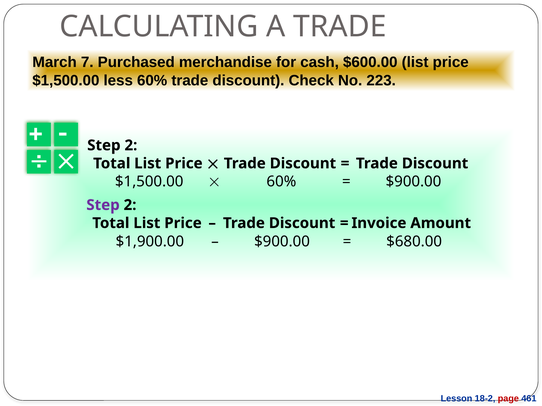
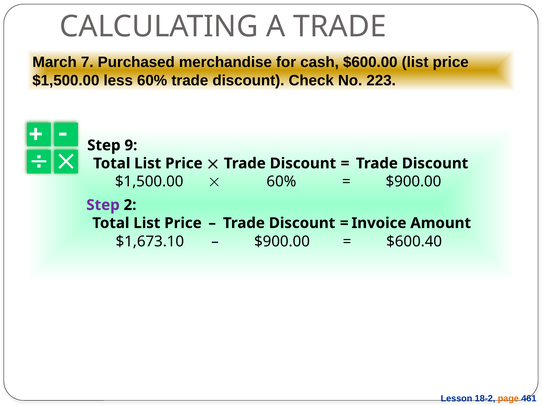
2 at (131, 146): 2 -> 9
$1,900.00: $1,900.00 -> $1,673.10
$680.00: $680.00 -> $600.40
page colour: red -> orange
